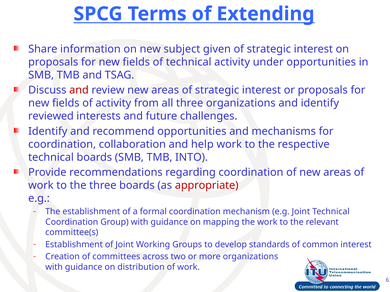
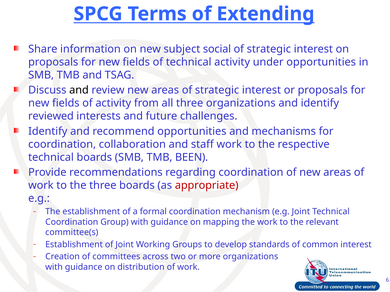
given: given -> social
and at (79, 90) colour: red -> black
help: help -> staff
INTO: INTO -> BEEN
